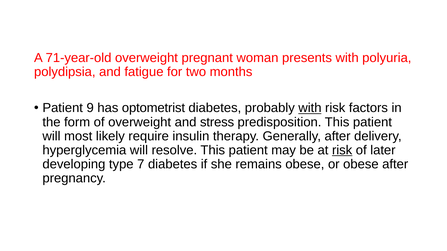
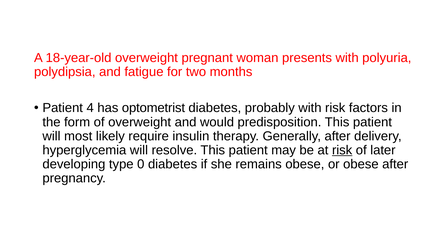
71-year-old: 71-year-old -> 18-year-old
9: 9 -> 4
with at (310, 108) underline: present -> none
stress: stress -> would
7: 7 -> 0
